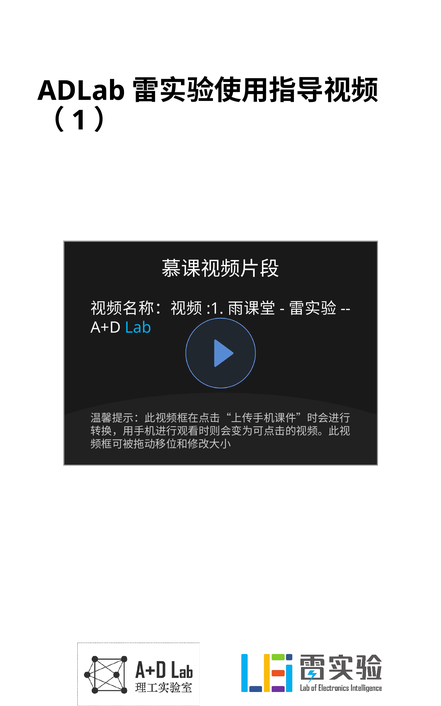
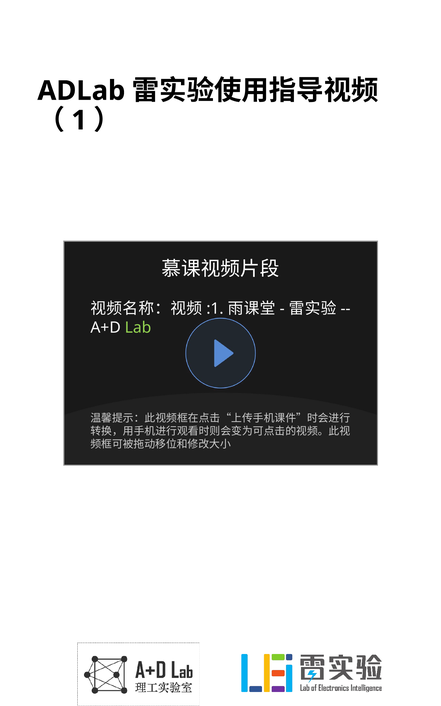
Lab colour: light blue -> light green
